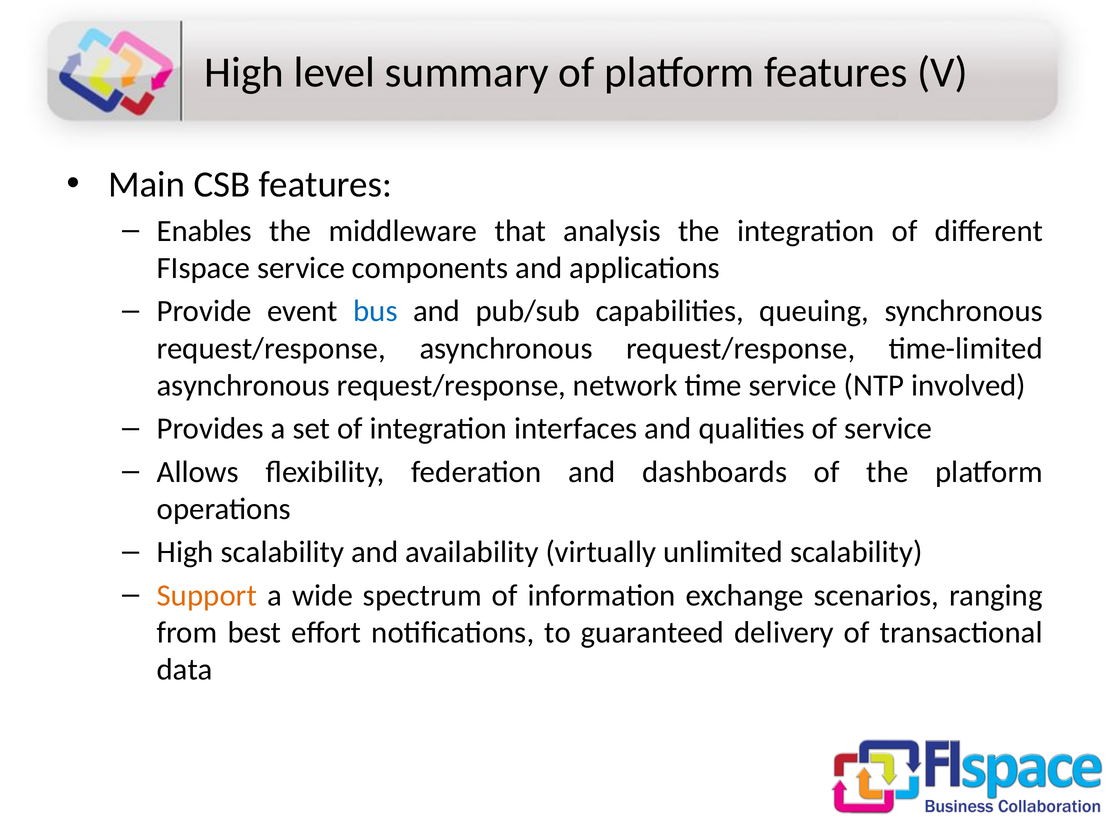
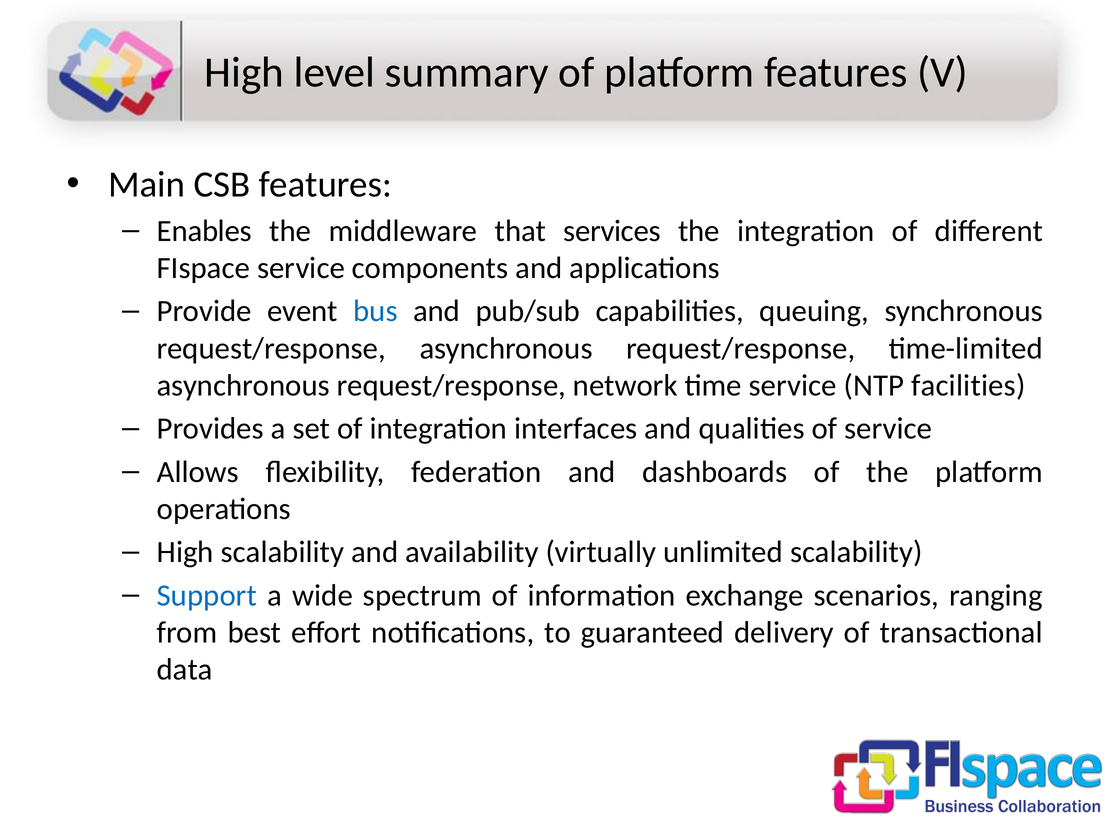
analysis: analysis -> services
involved: involved -> facilities
Support colour: orange -> blue
